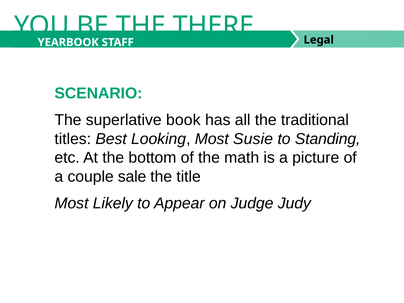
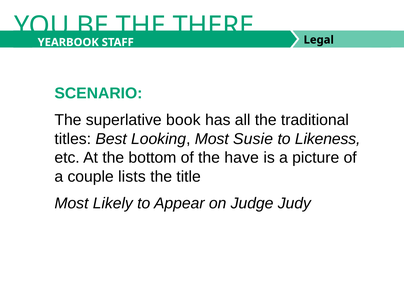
Standing: Standing -> Likeness
math: math -> have
sale: sale -> lists
